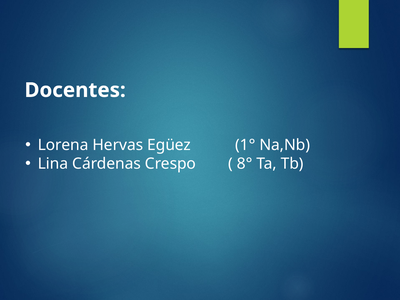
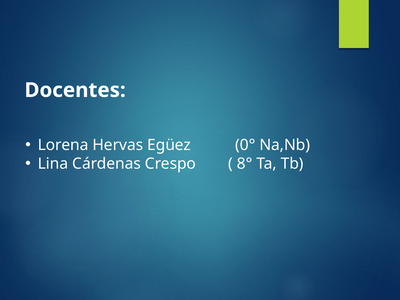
1°: 1° -> 0°
